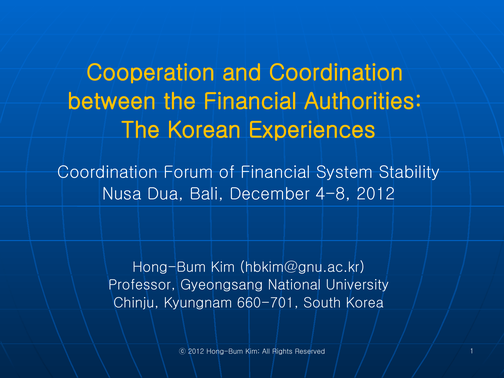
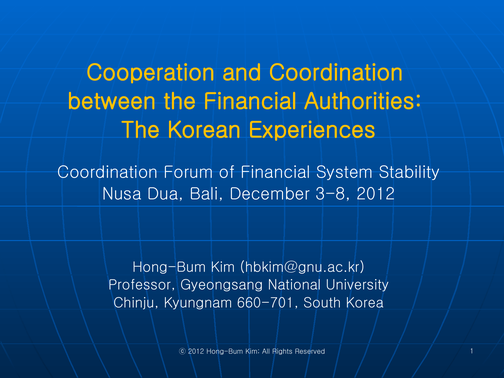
4-8: 4-8 -> 3-8
